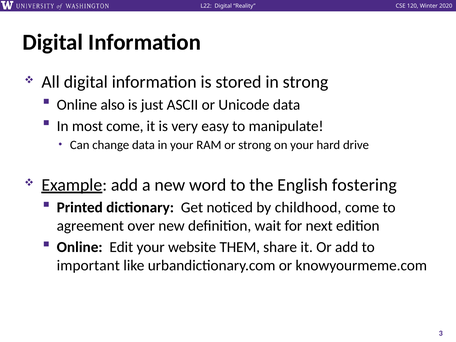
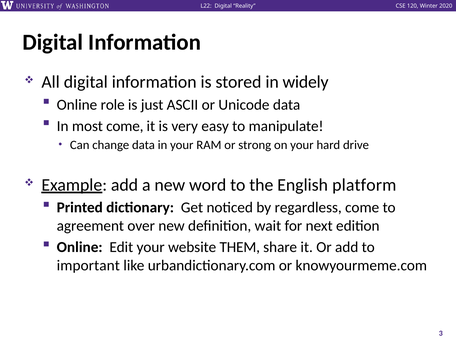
in strong: strong -> widely
also: also -> role
fostering: fostering -> platform
childhood: childhood -> regardless
